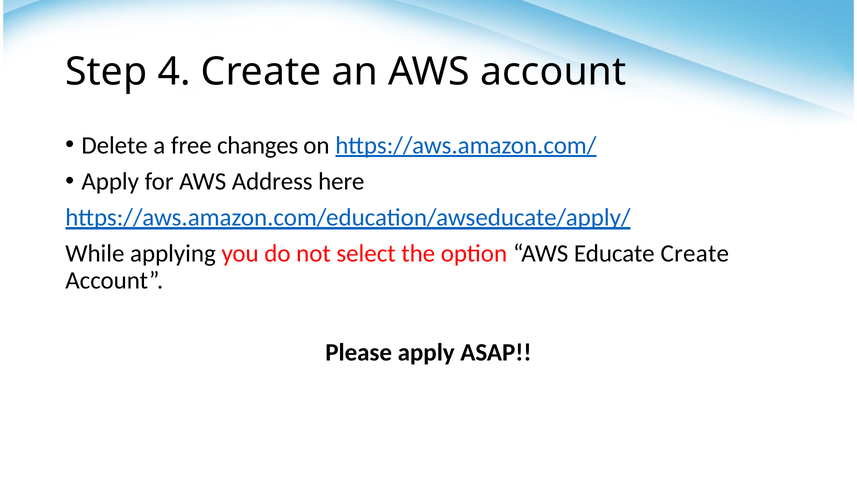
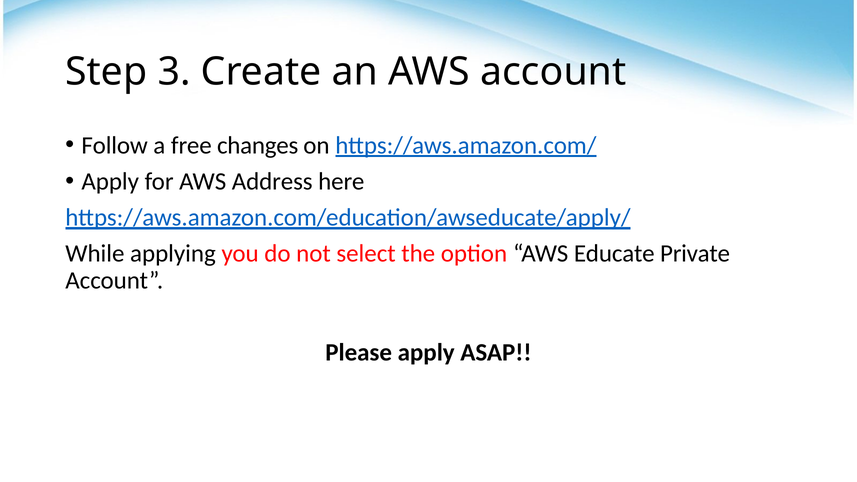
4: 4 -> 3
Delete: Delete -> Follow
Educate Create: Create -> Private
